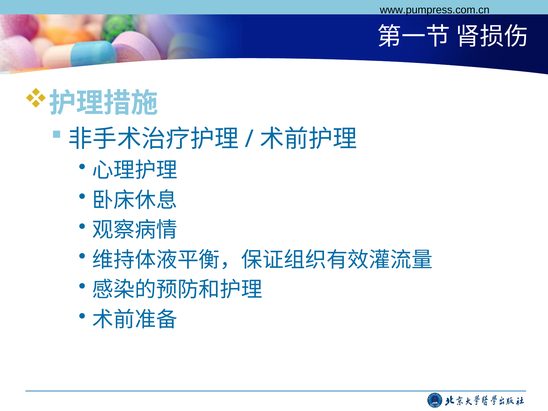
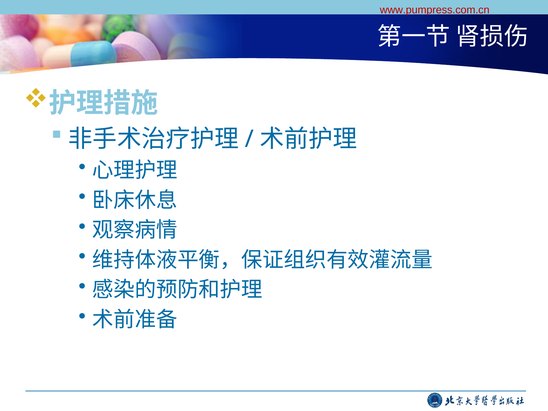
www.pumpress.com.cn colour: black -> red
